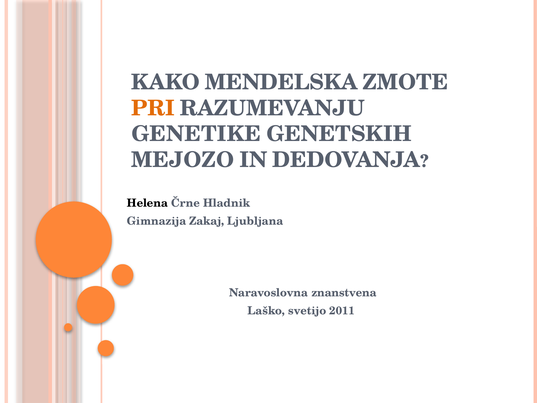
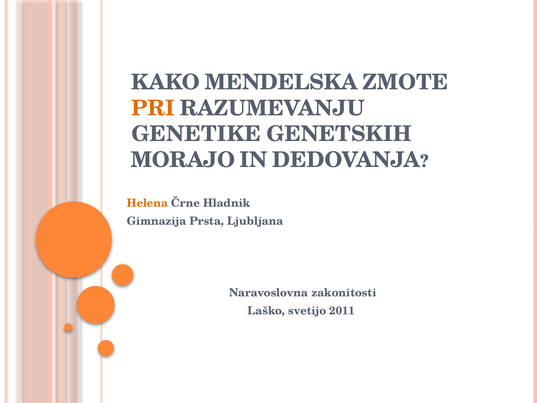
MEJOZO: MEJOZO -> MORAJO
Helena colour: black -> orange
Zakaj: Zakaj -> Prsta
znanstvena: znanstvena -> zakonitosti
